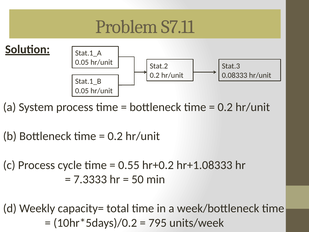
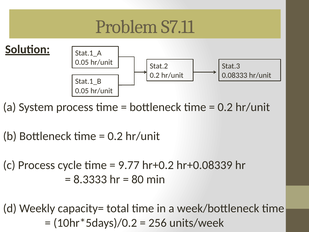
0.55: 0.55 -> 9.77
hr+1.08333: hr+1.08333 -> hr+0.08339
7.3333: 7.3333 -> 8.3333
50: 50 -> 80
795: 795 -> 256
